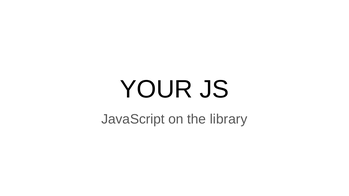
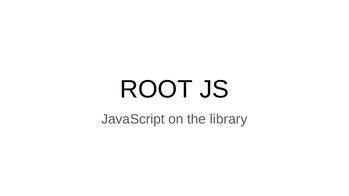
YOUR: YOUR -> ROOT
